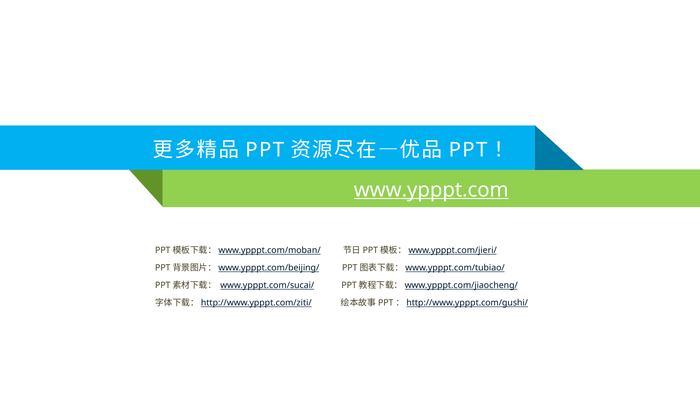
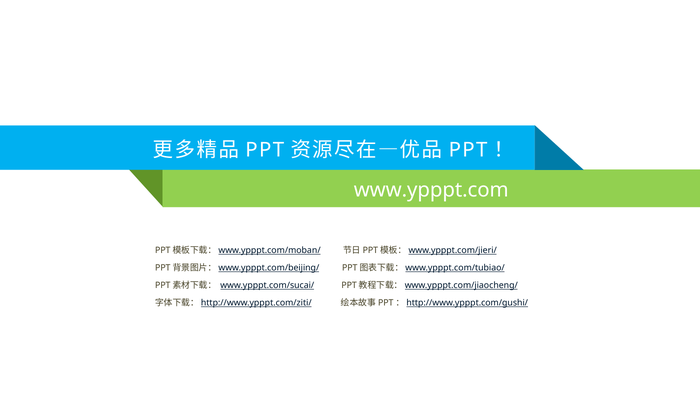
www.ypppt.com underline: present -> none
